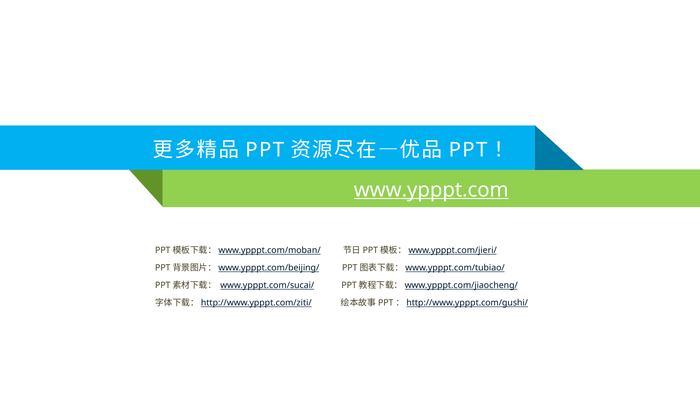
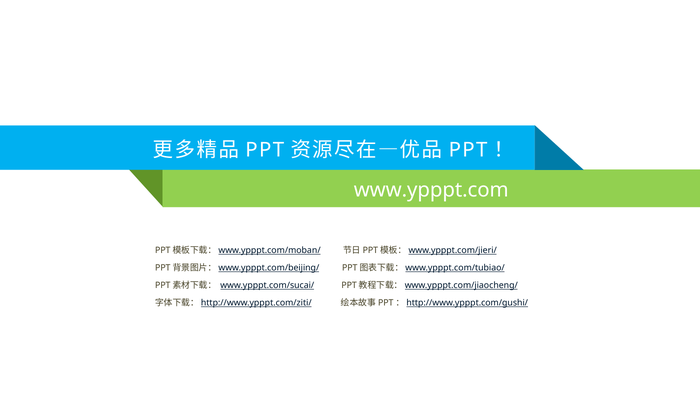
www.ypppt.com underline: present -> none
